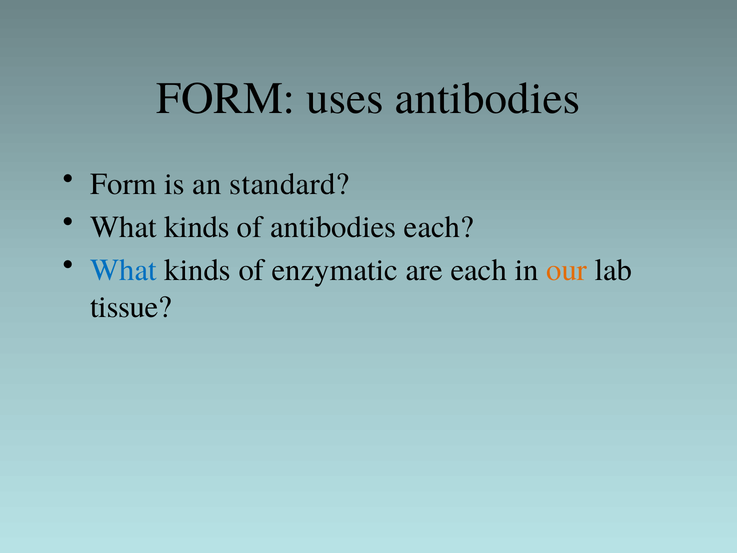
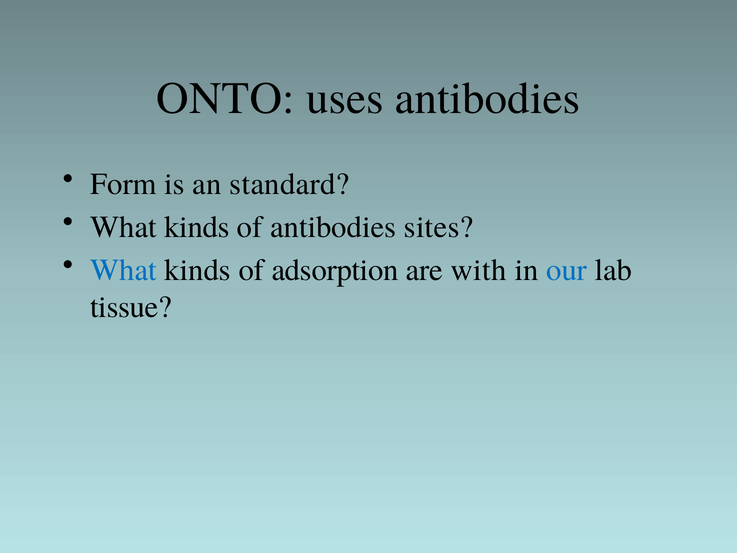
FORM at (226, 98): FORM -> ONTO
antibodies each: each -> sites
enzymatic: enzymatic -> adsorption
are each: each -> with
our colour: orange -> blue
